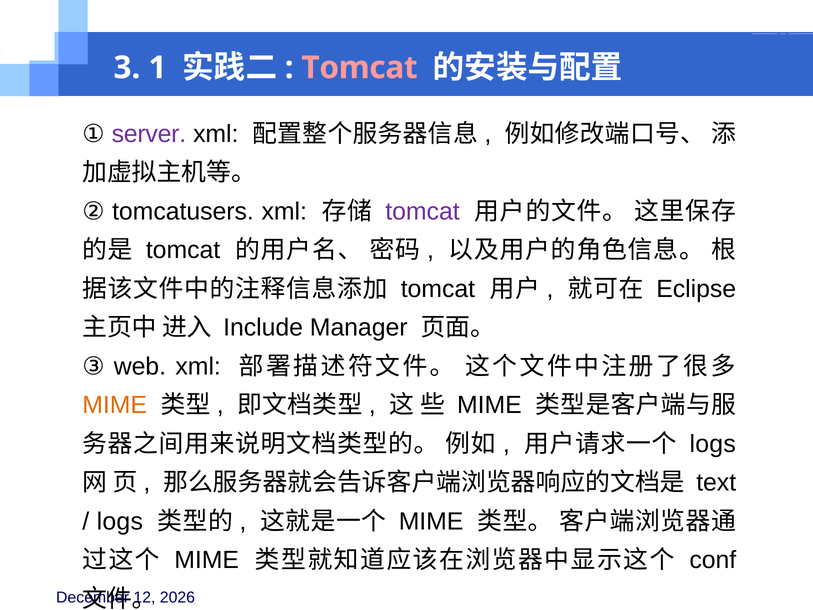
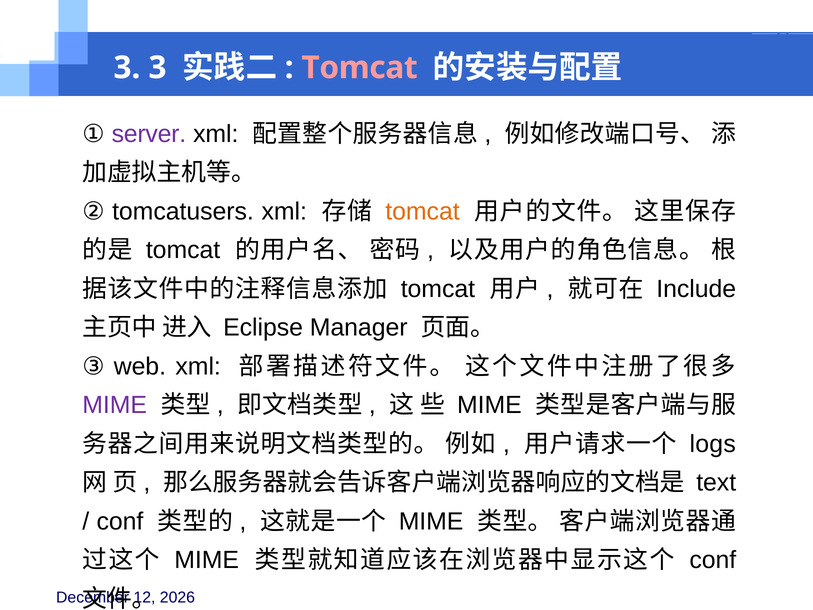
3 1: 1 -> 3
tomcat at (423, 211) colour: purple -> orange
Eclipse: Eclipse -> Include
Include: Include -> Eclipse
MIME at (115, 405) colour: orange -> purple
logs at (120, 521): logs -> conf
